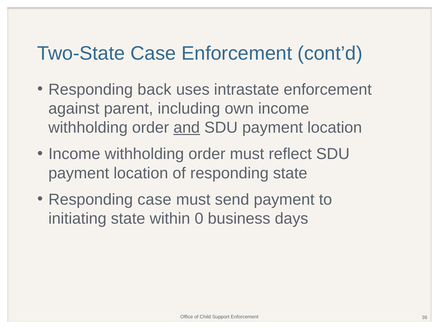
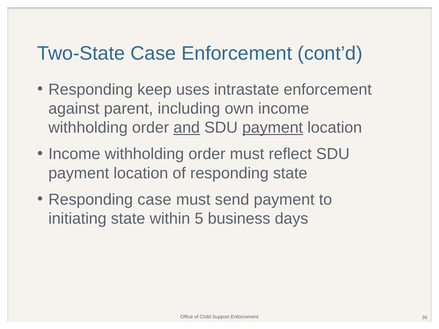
back: back -> keep
payment at (273, 128) underline: none -> present
0: 0 -> 5
